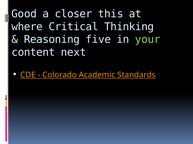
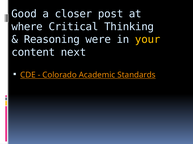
this: this -> post
five: five -> were
your colour: light green -> yellow
